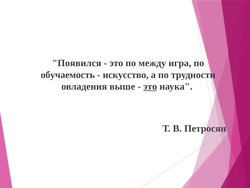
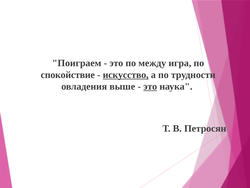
Появился: Появился -> Поиграем
обучаемость: обучаемость -> спокойствие
искусство underline: none -> present
